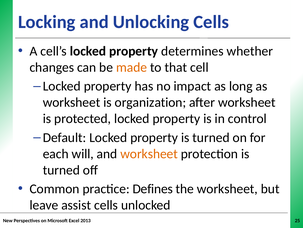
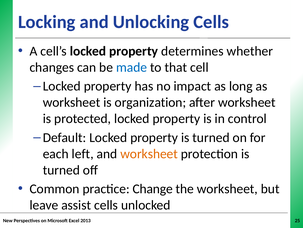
made colour: orange -> blue
will: will -> left
Defines: Defines -> Change
